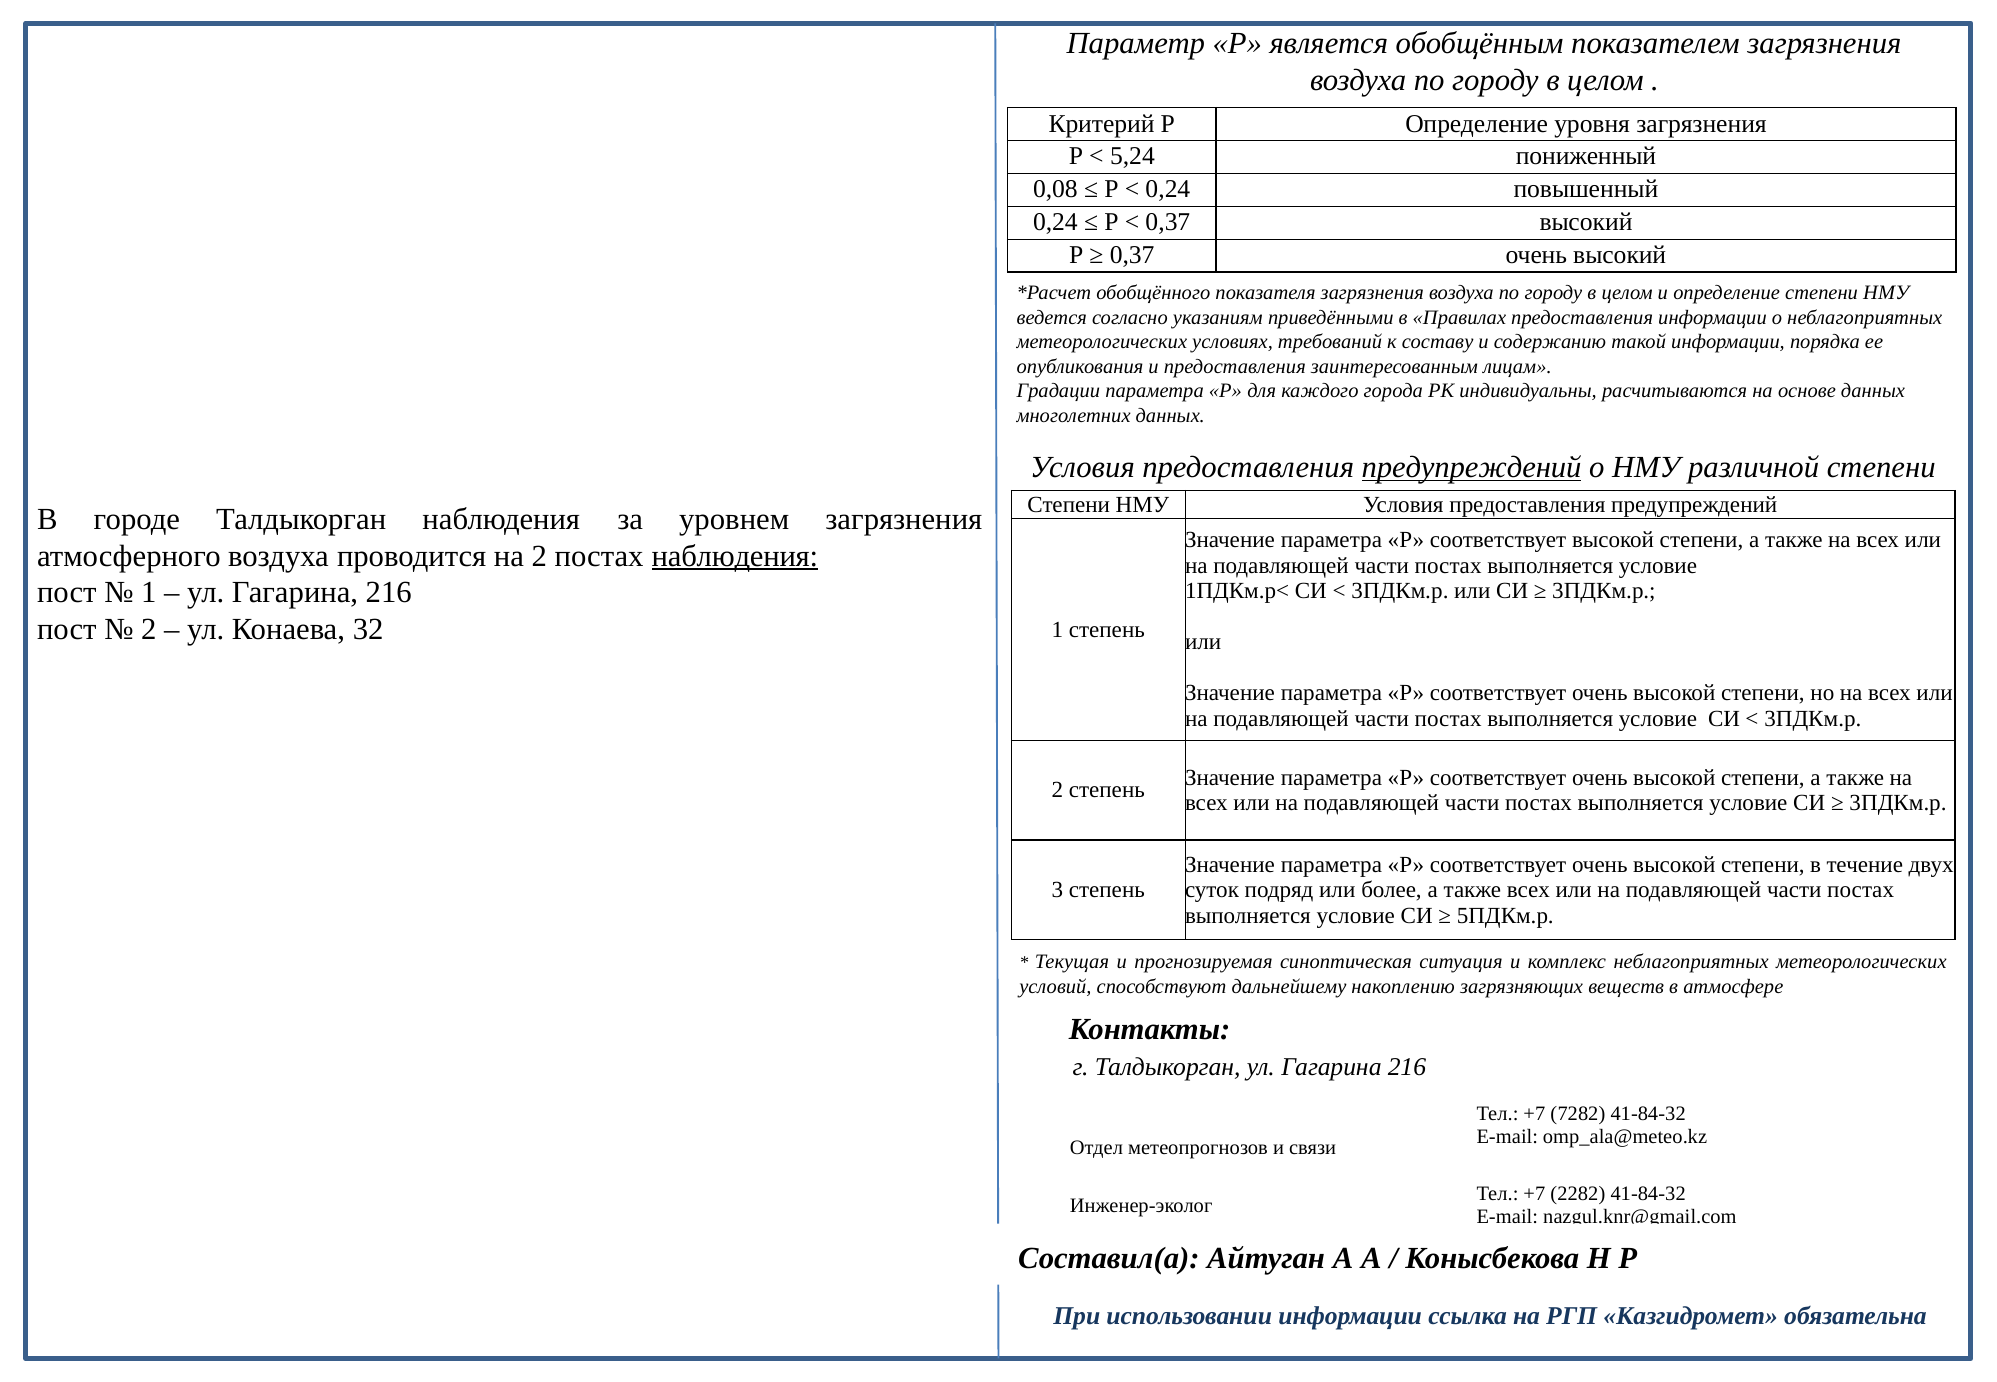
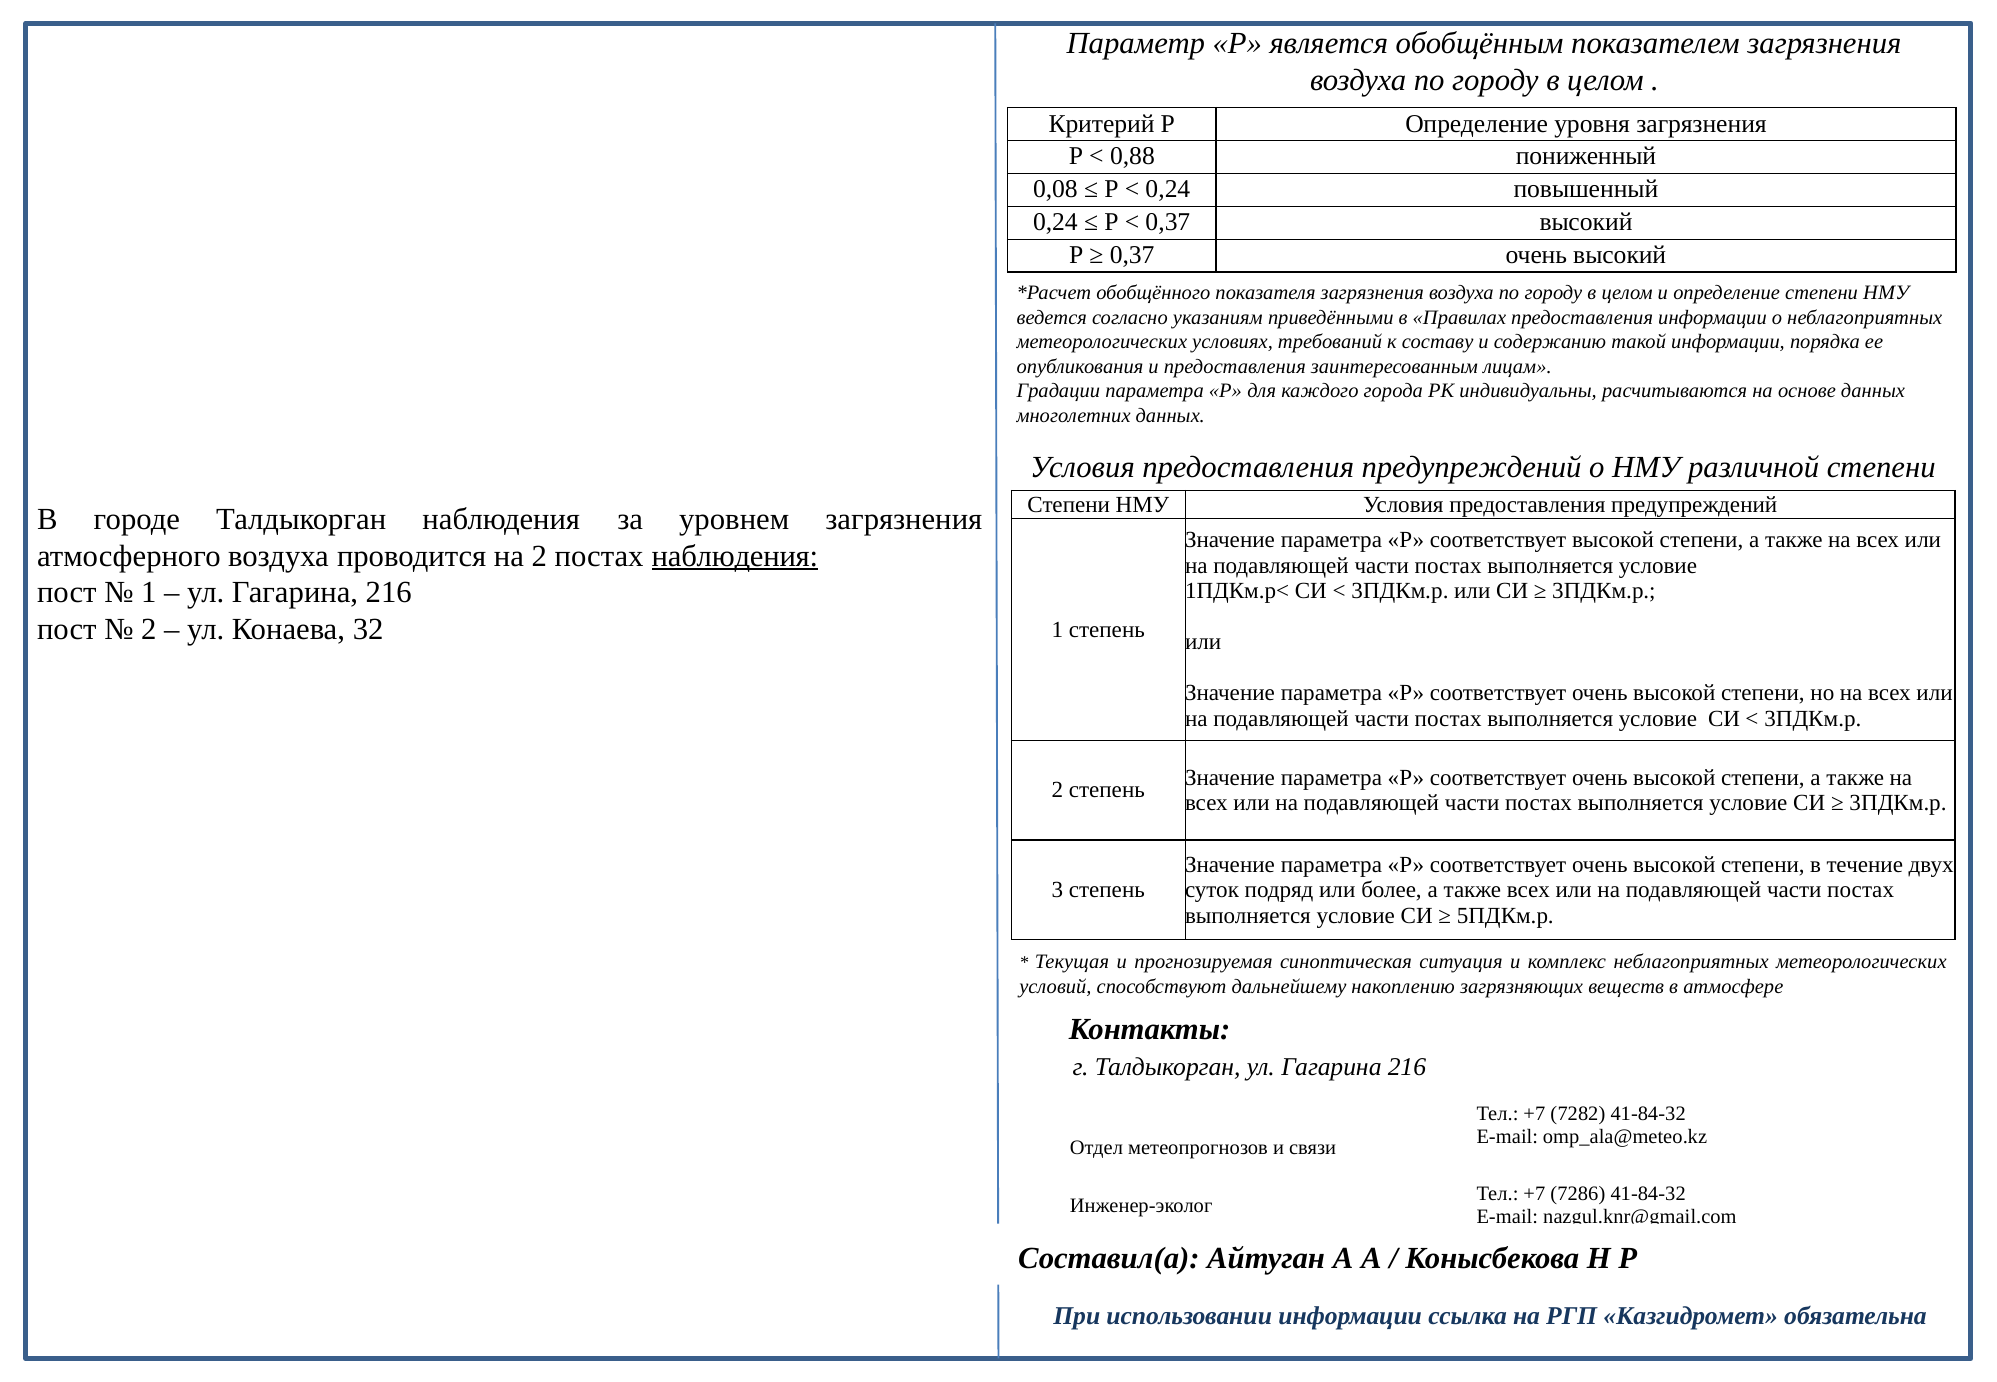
5,24: 5,24 -> 0,88
предупреждений at (1472, 468) underline: present -> none
2282: 2282 -> 7286
